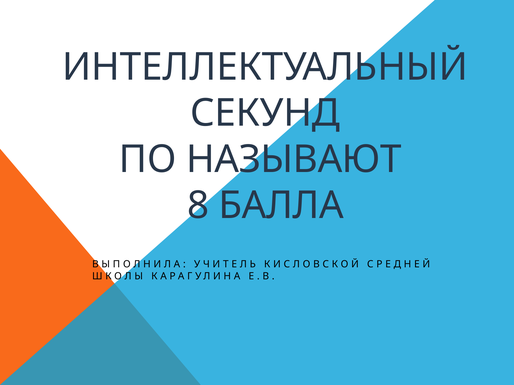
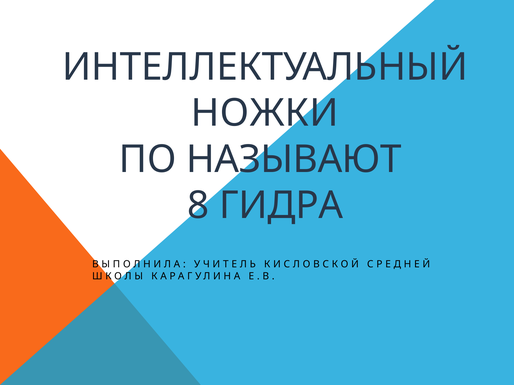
СЕКУНД: СЕКУНД -> НОЖКИ
БАЛЛА: БАЛЛА -> ГИДРА
